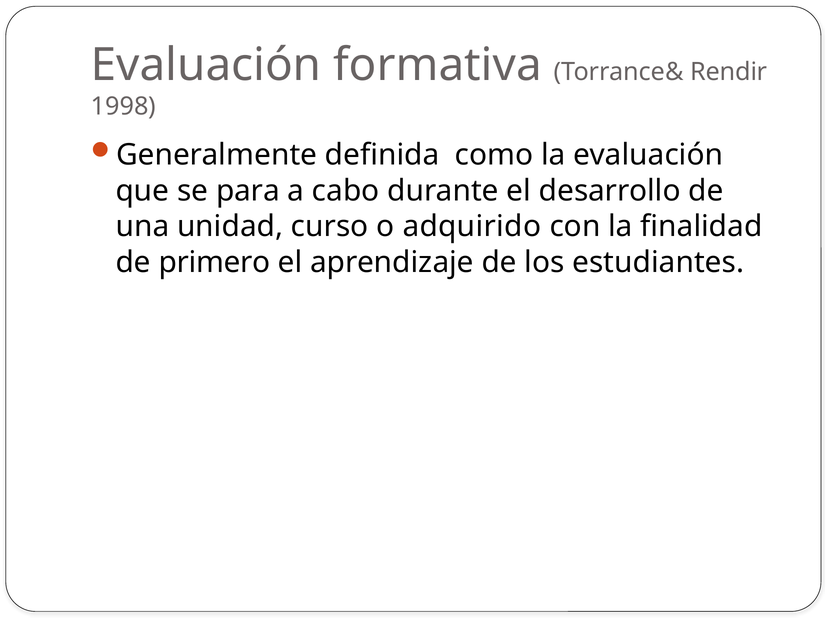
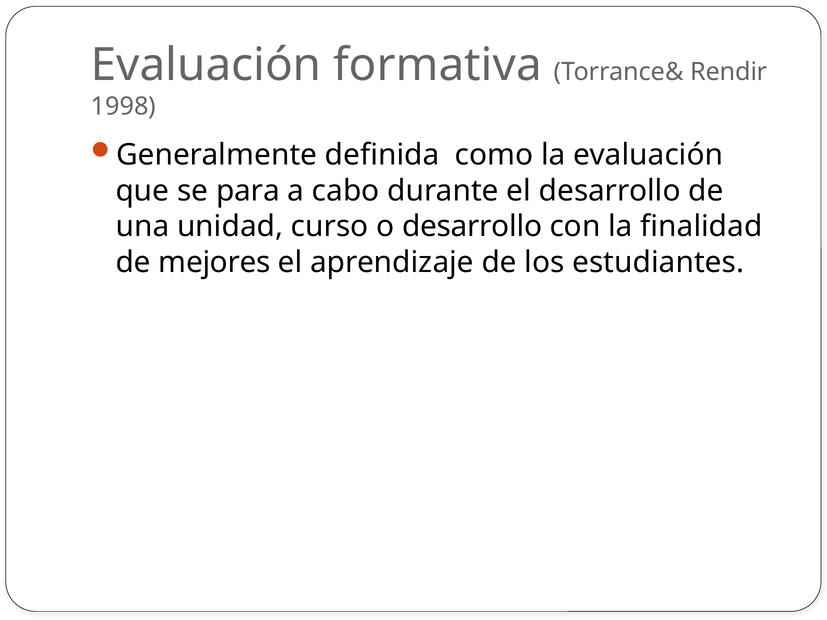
o adquirido: adquirido -> desarrollo
primero: primero -> mejores
